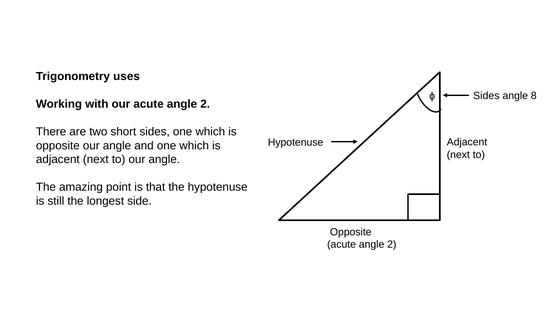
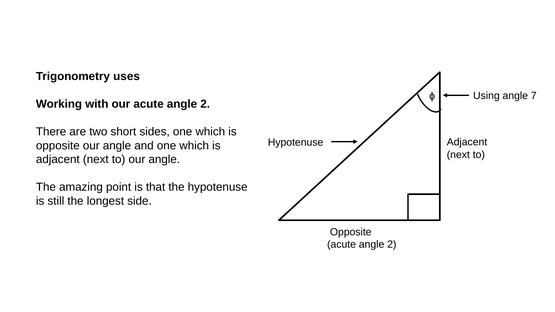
Sides at (486, 96): Sides -> Using
8: 8 -> 7
